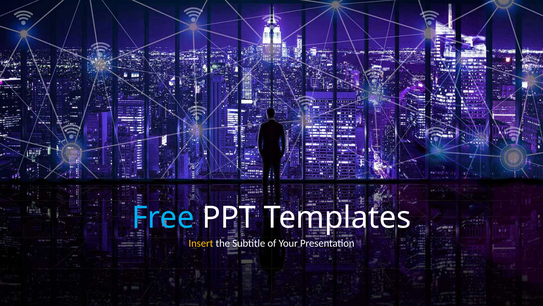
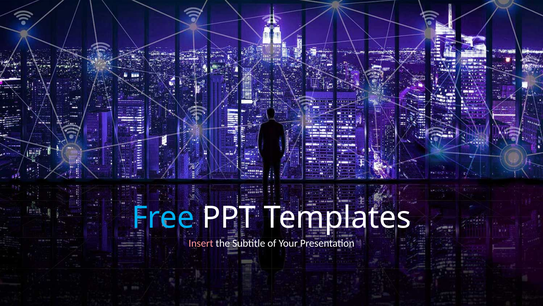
Insert colour: yellow -> pink
